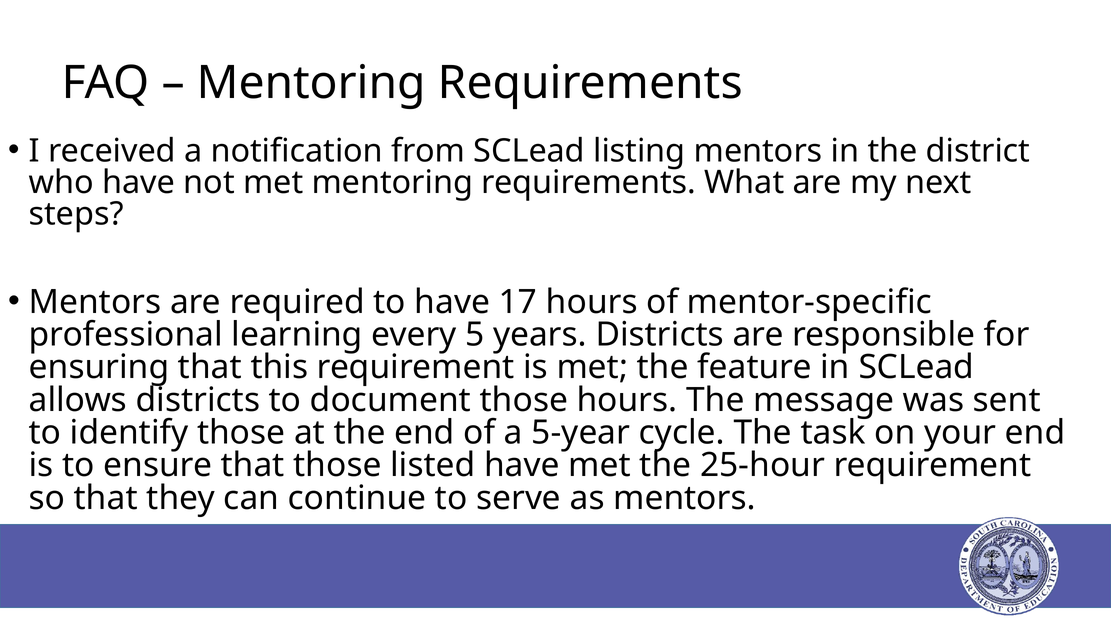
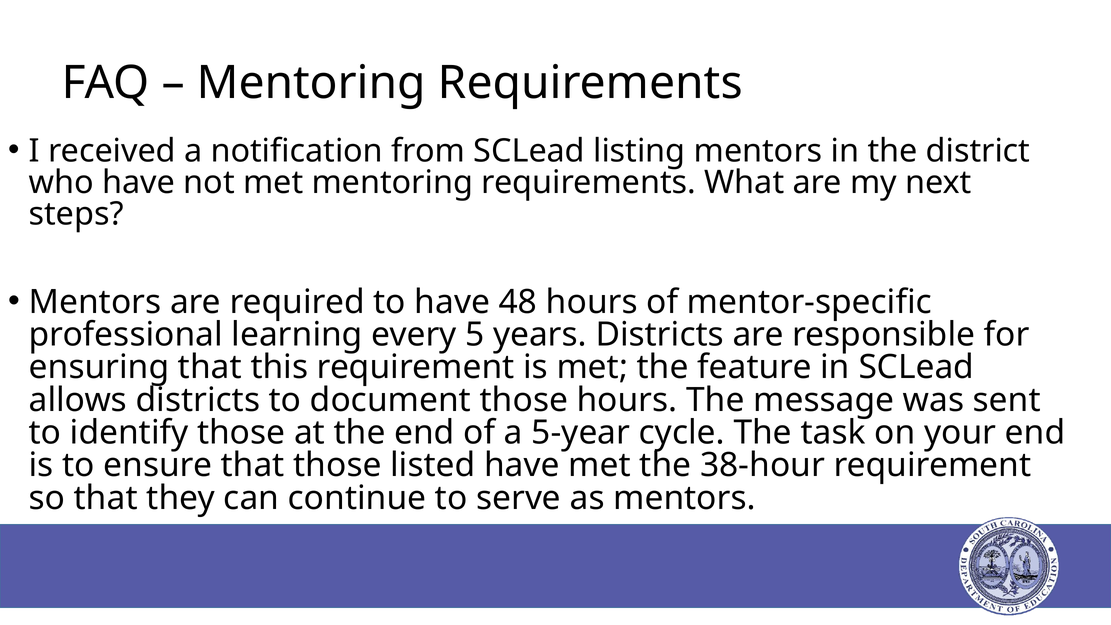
17: 17 -> 48
25-hour: 25-hour -> 38-hour
